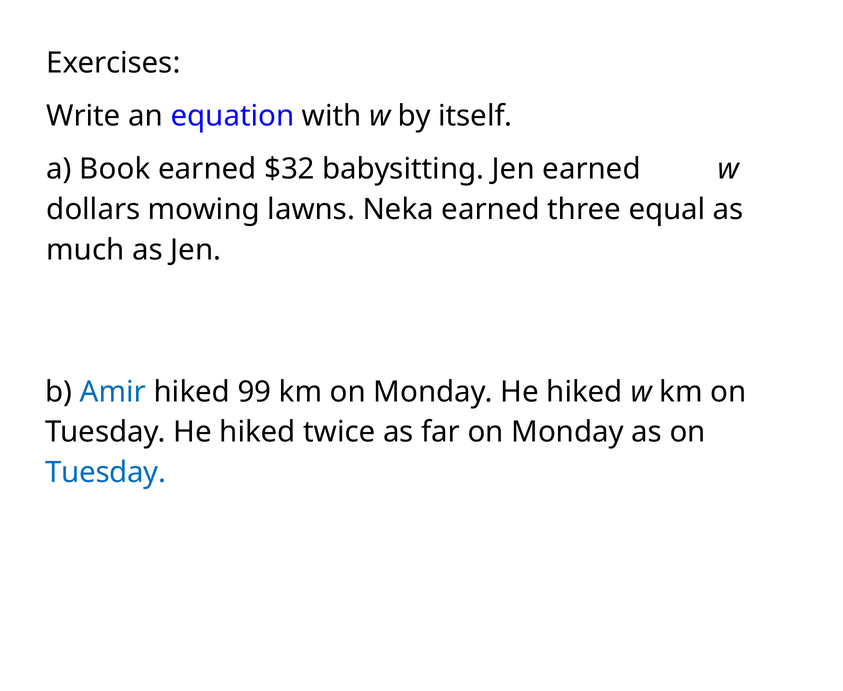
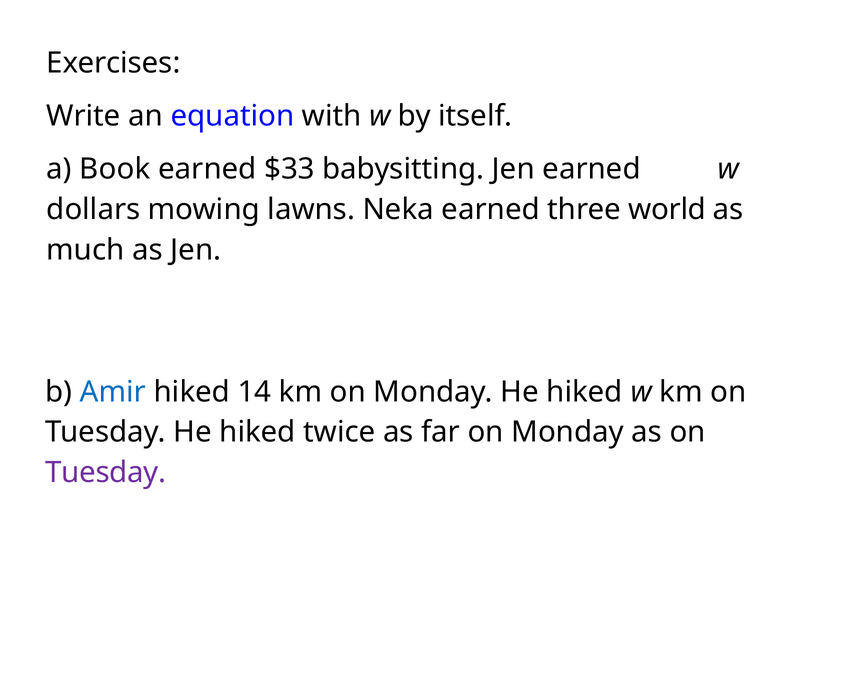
$32: $32 -> $33
equal: equal -> world
99: 99 -> 14
Tuesday at (106, 473) colour: blue -> purple
